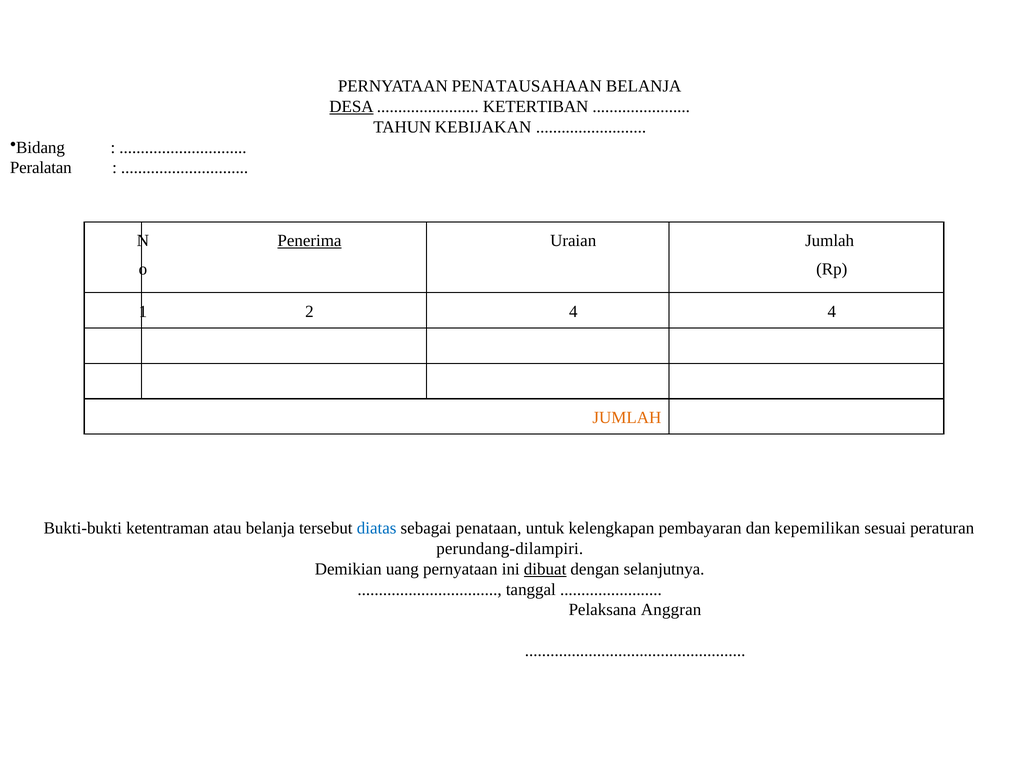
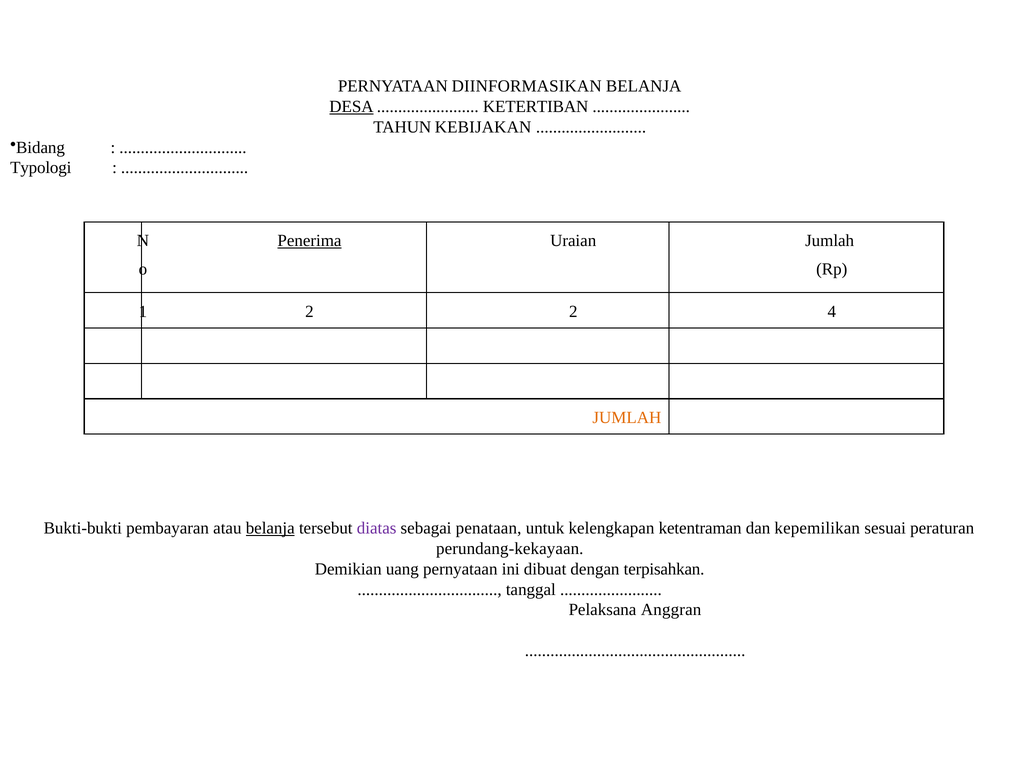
PENATAUSAHAAN: PENATAUSAHAAN -> DIINFORMASIKAN
Peralatan: Peralatan -> Typologi
2 4: 4 -> 2
ketentraman: ketentraman -> pembayaran
belanja at (270, 528) underline: none -> present
diatas colour: blue -> purple
pembayaran: pembayaran -> ketentraman
perundang-dilampiri: perundang-dilampiri -> perundang-kekayaan
dibuat underline: present -> none
selanjutnya: selanjutnya -> terpisahkan
